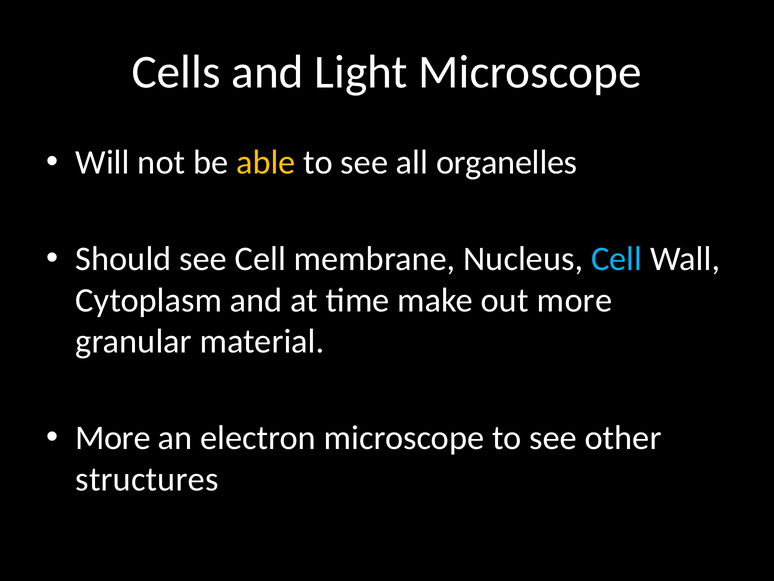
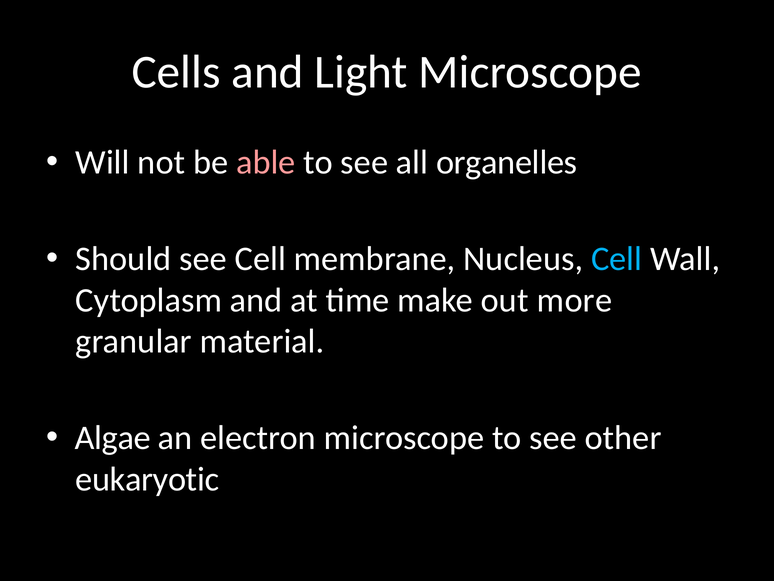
able colour: yellow -> pink
More at (113, 438): More -> Algae
structures: structures -> eukaryotic
